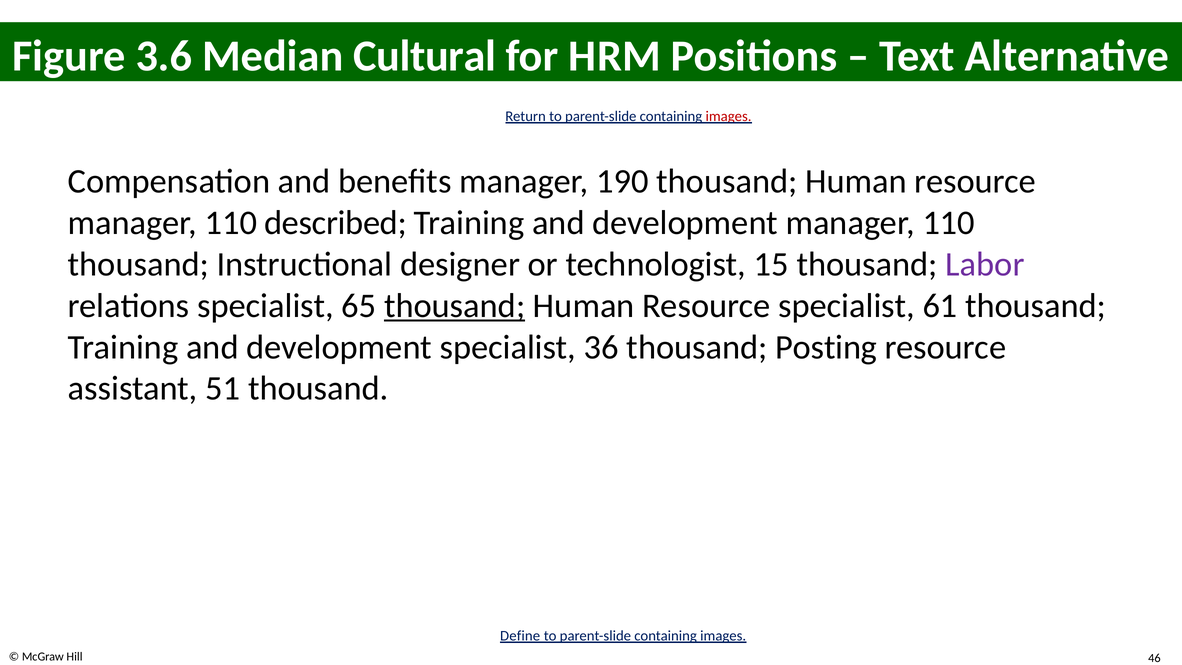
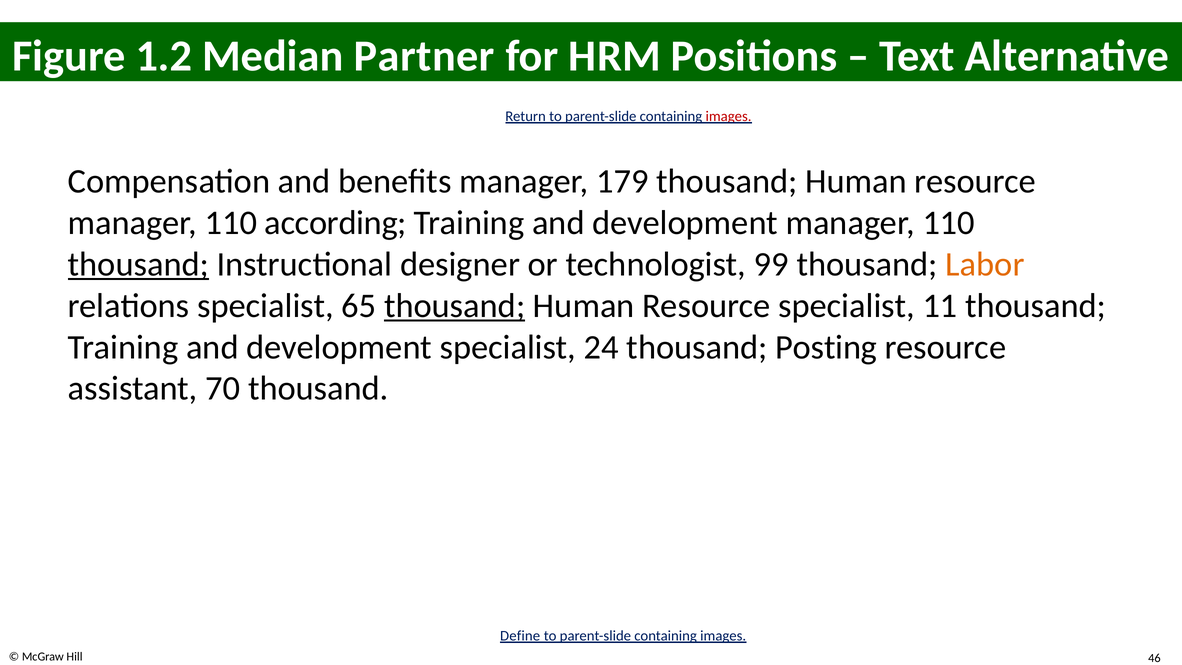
3.6: 3.6 -> 1.2
Cultural: Cultural -> Partner
190: 190 -> 179
described: described -> according
thousand at (138, 264) underline: none -> present
15: 15 -> 99
Labor colour: purple -> orange
61: 61 -> 11
36: 36 -> 24
51: 51 -> 70
